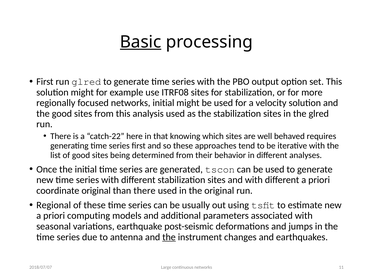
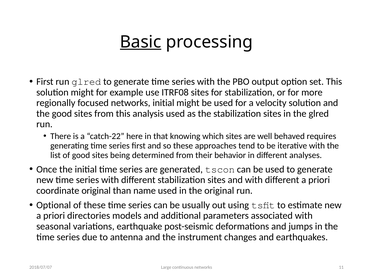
than there: there -> name
Regional: Regional -> Optional
computing: computing -> directories
the at (169, 237) underline: present -> none
